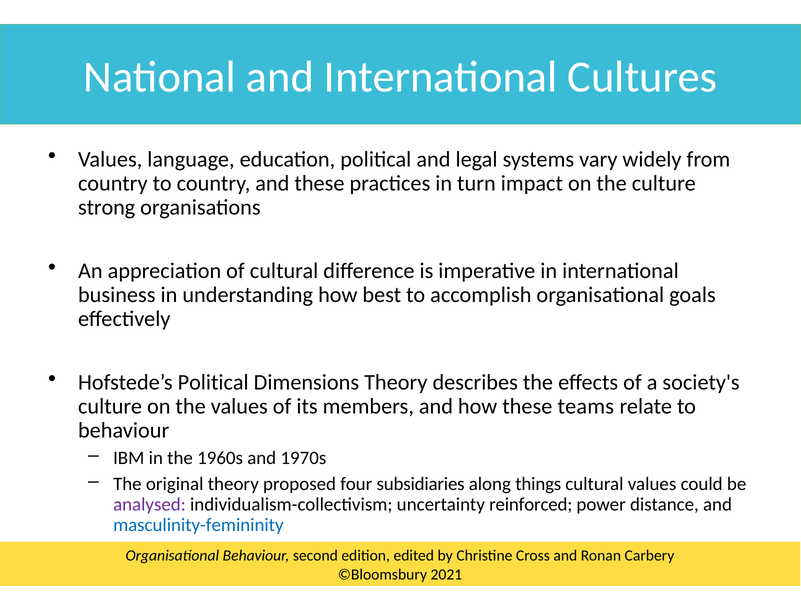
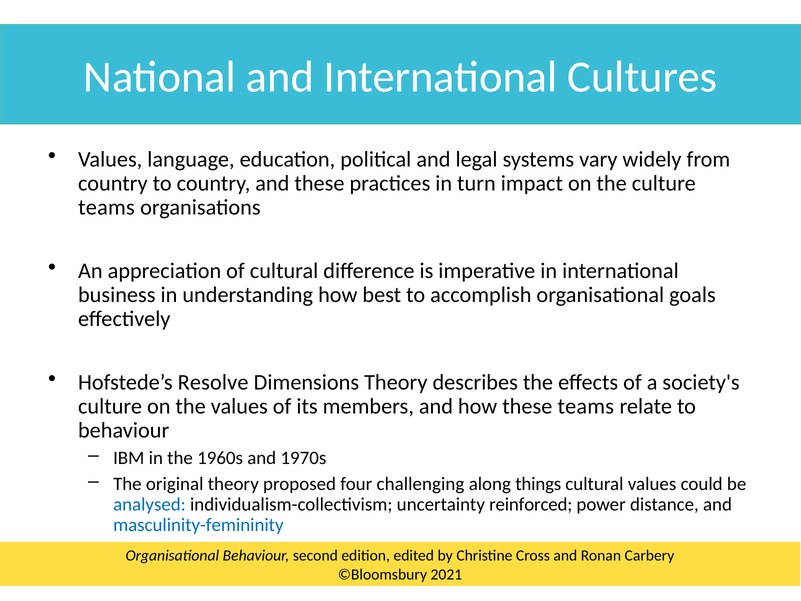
strong at (107, 207): strong -> teams
Hofstede’s Political: Political -> Resolve
subsidiaries: subsidiaries -> challenging
analysed colour: purple -> blue
